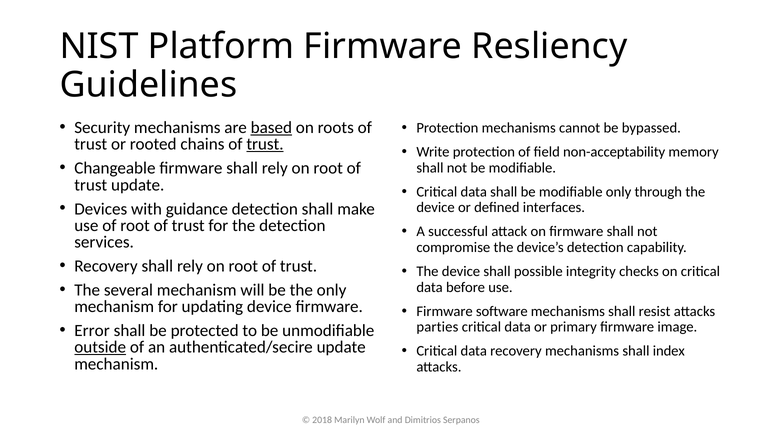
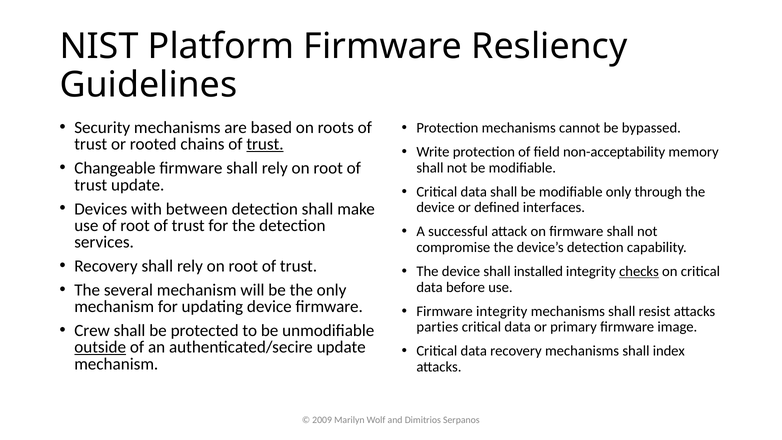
based underline: present -> none
guidance: guidance -> between
possible: possible -> installed
checks underline: none -> present
Firmware software: software -> integrity
Error: Error -> Crew
2018: 2018 -> 2009
